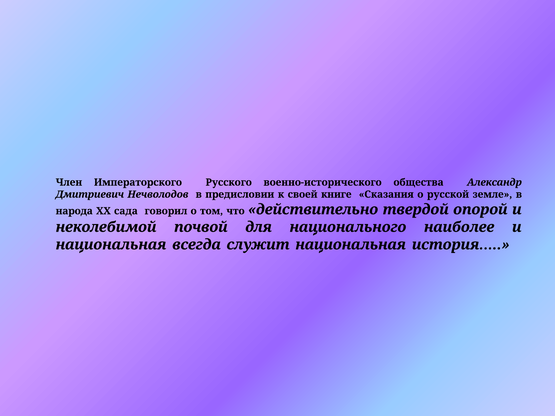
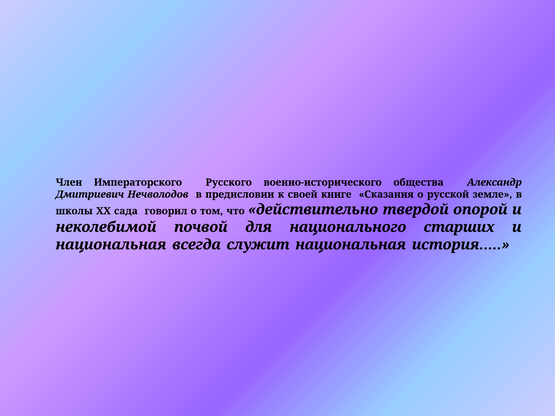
народа: народа -> школы
наиболее: наиболее -> старших
